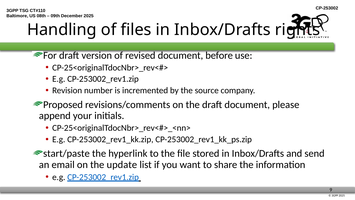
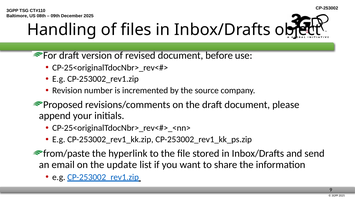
rights: rights -> object
start/paste: start/paste -> from/paste
